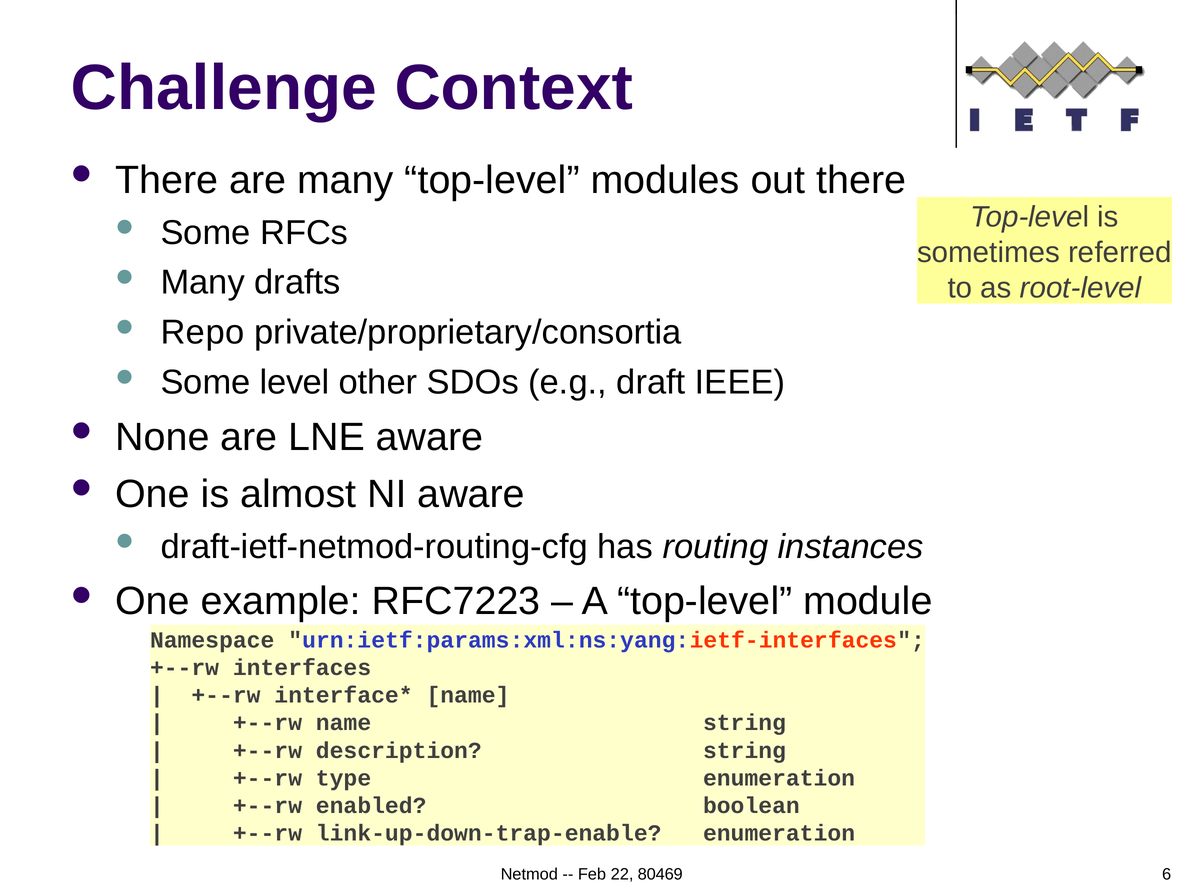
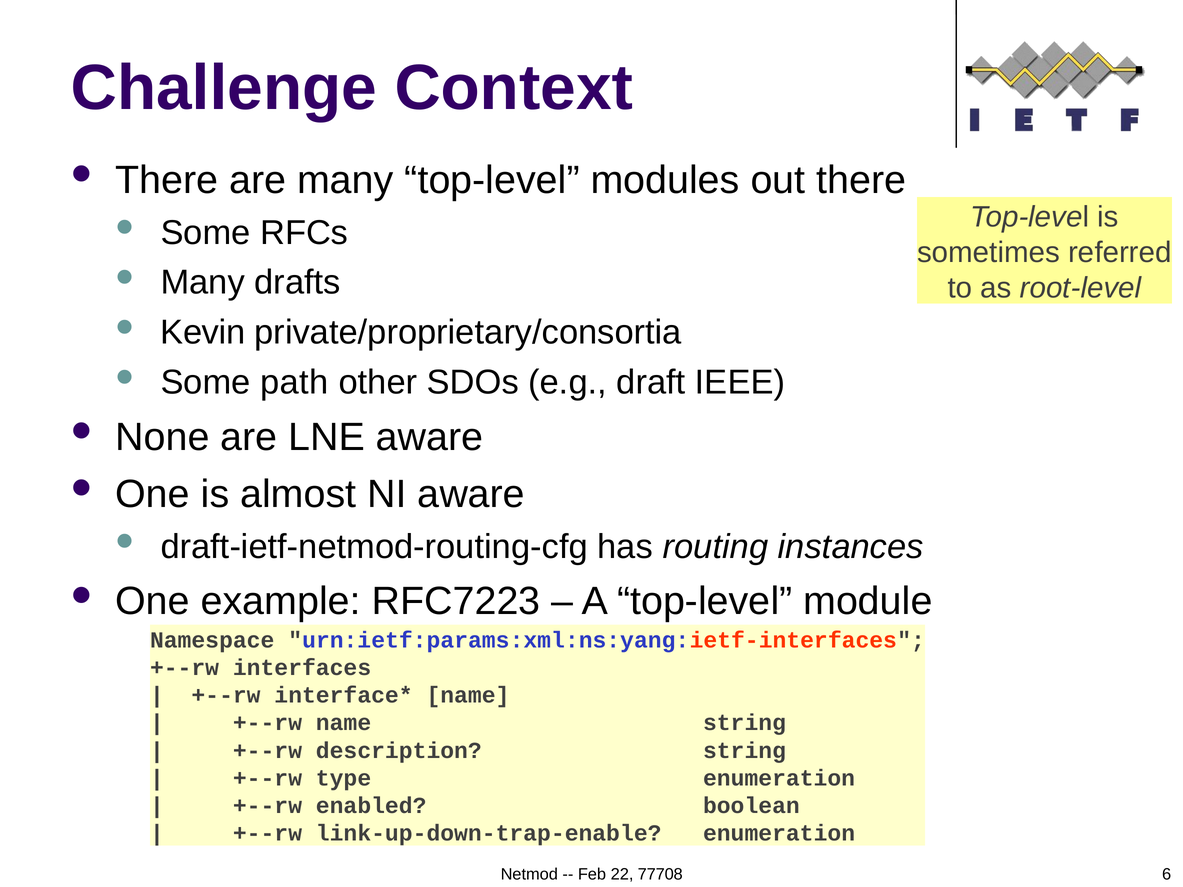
Repo: Repo -> Kevin
level: level -> path
80469: 80469 -> 77708
